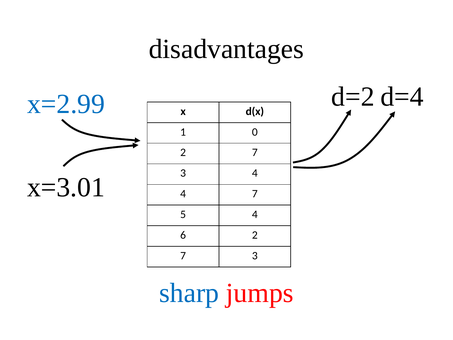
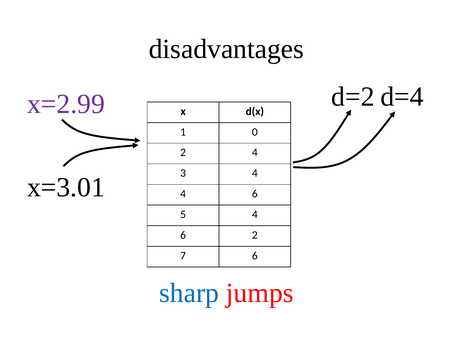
x=2.99 colour: blue -> purple
7 at (255, 152): 7 -> 4
7 at (255, 194): 7 -> 6
3 at (255, 255): 3 -> 6
